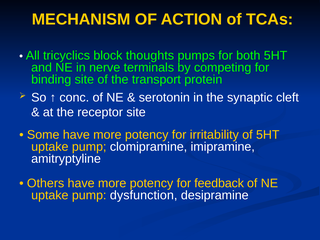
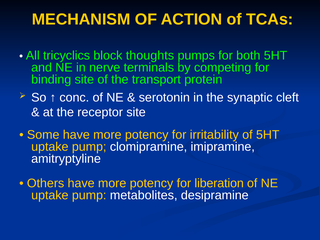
feedback: feedback -> liberation
dysfunction: dysfunction -> metabolites
